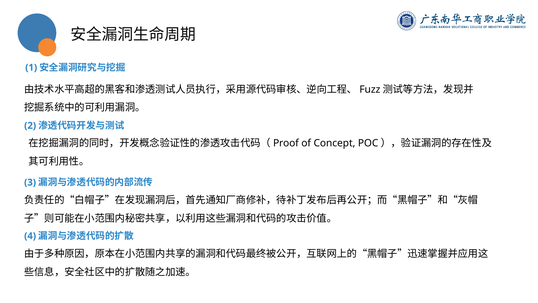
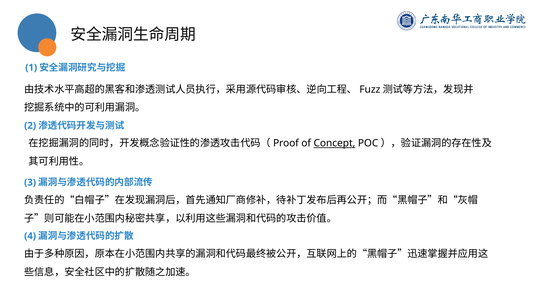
Concept underline: none -> present
